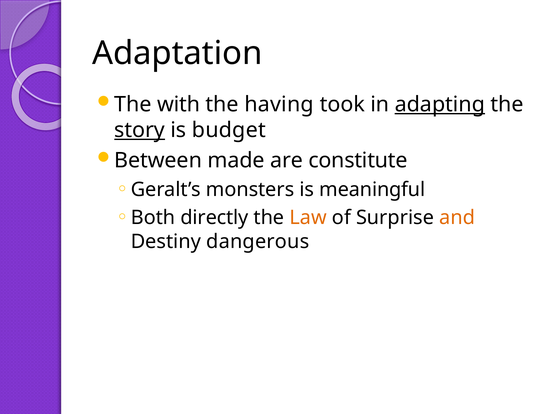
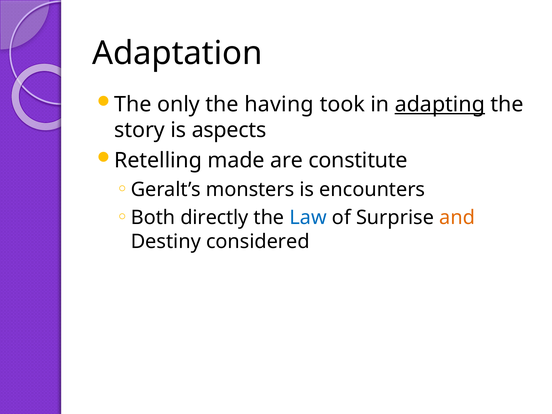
with: with -> only
story underline: present -> none
budget: budget -> aspects
Between: Between -> Retelling
meaningful: meaningful -> encounters
Law colour: orange -> blue
dangerous: dangerous -> considered
